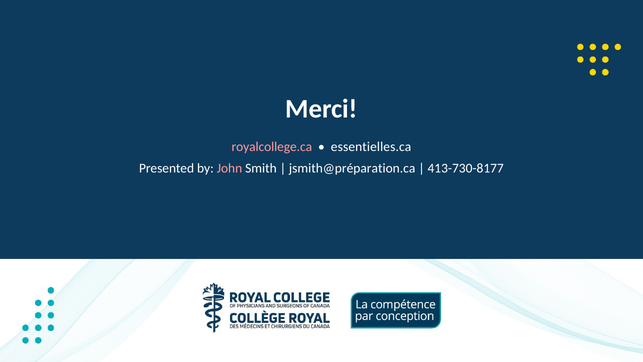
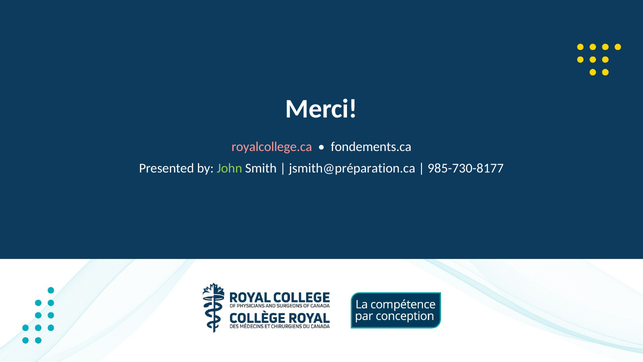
essentielles.ca: essentielles.ca -> fondements.ca
John colour: pink -> light green
413-730-8177: 413-730-8177 -> 985-730-8177
